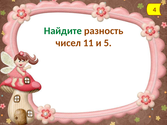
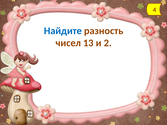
Найдите colour: green -> blue
11: 11 -> 13
5: 5 -> 2
